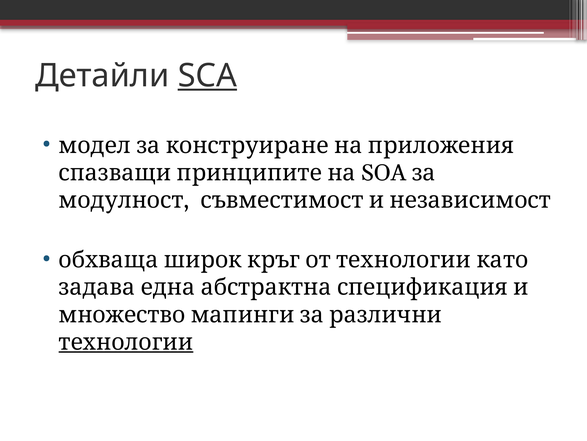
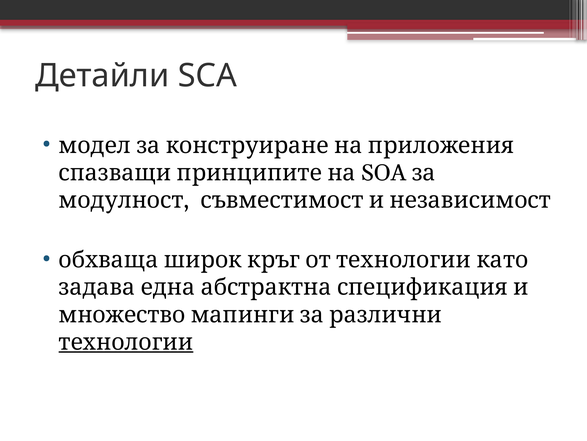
SCA underline: present -> none
